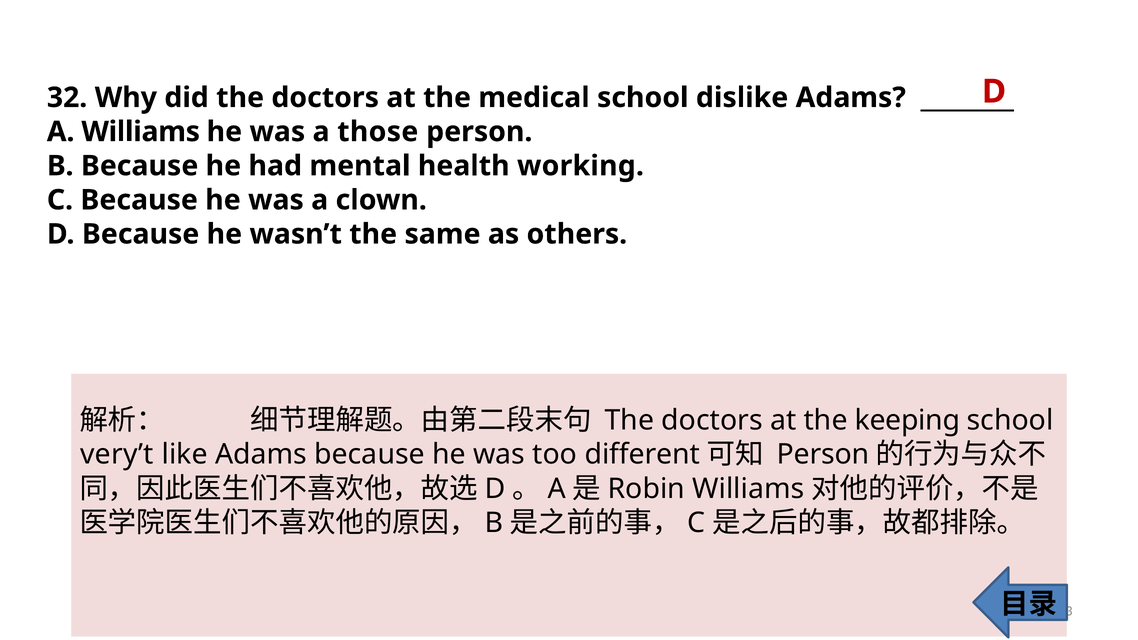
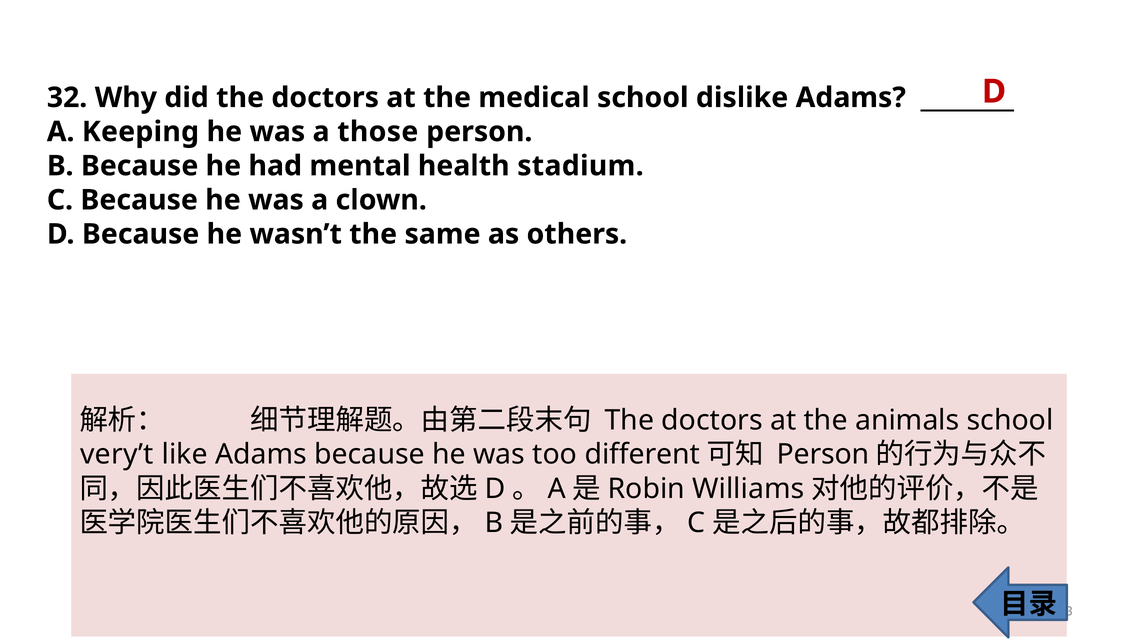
A Williams: Williams -> Keeping
working: working -> stadium
keeping: keeping -> animals
